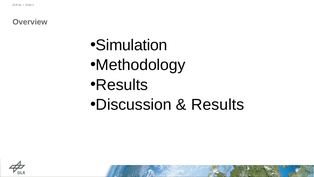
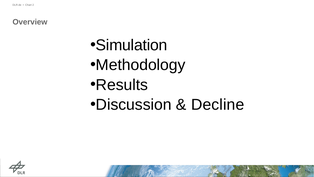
Results at (218, 105): Results -> Decline
